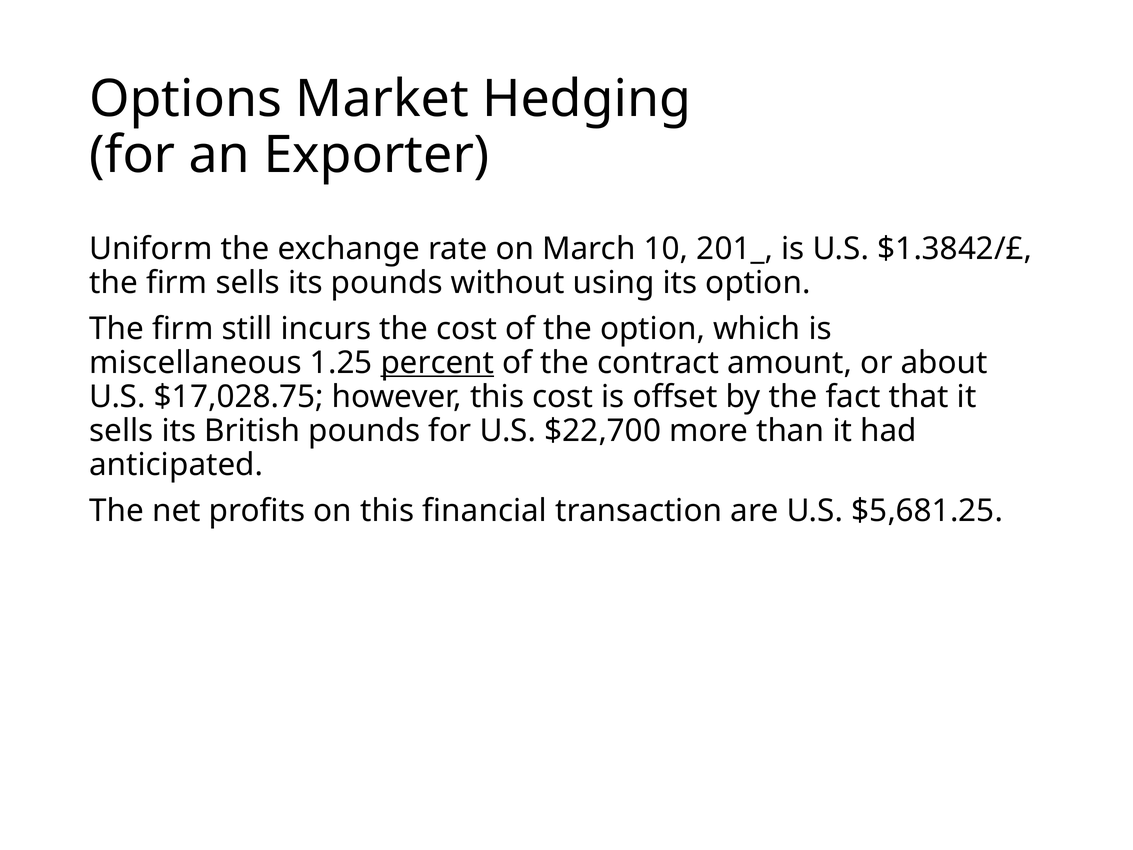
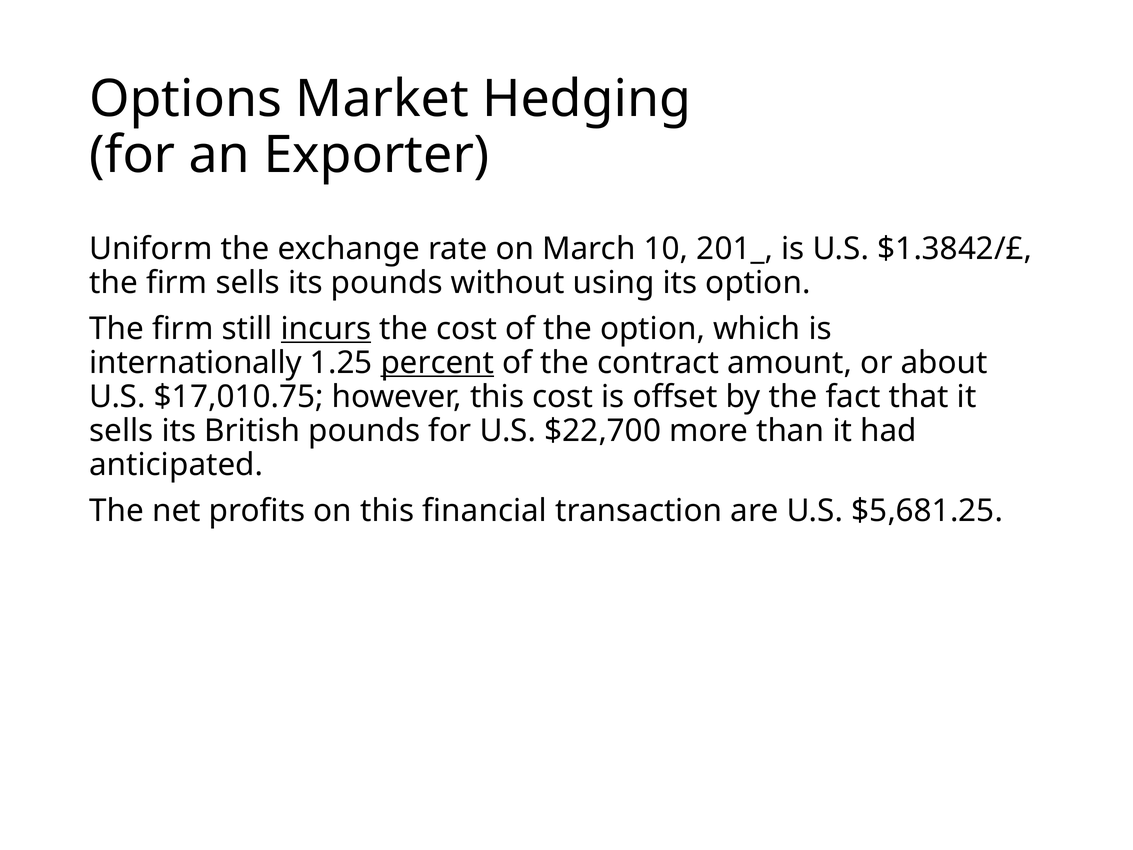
incurs underline: none -> present
miscellaneous: miscellaneous -> internationally
$17,028.75: $17,028.75 -> $17,010.75
